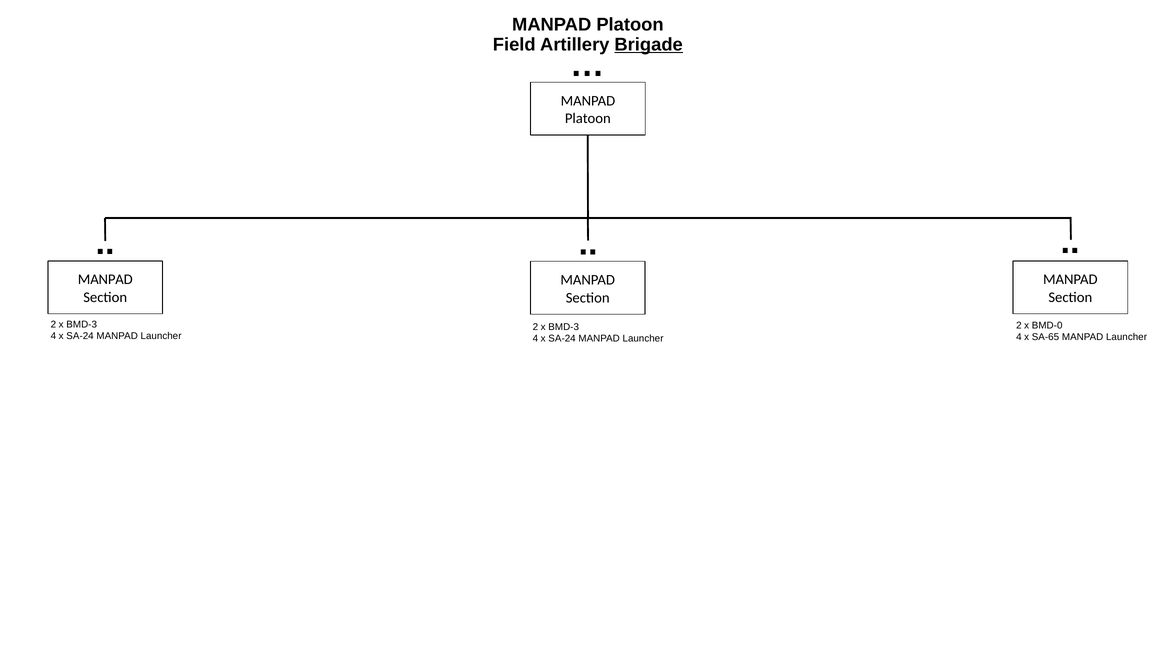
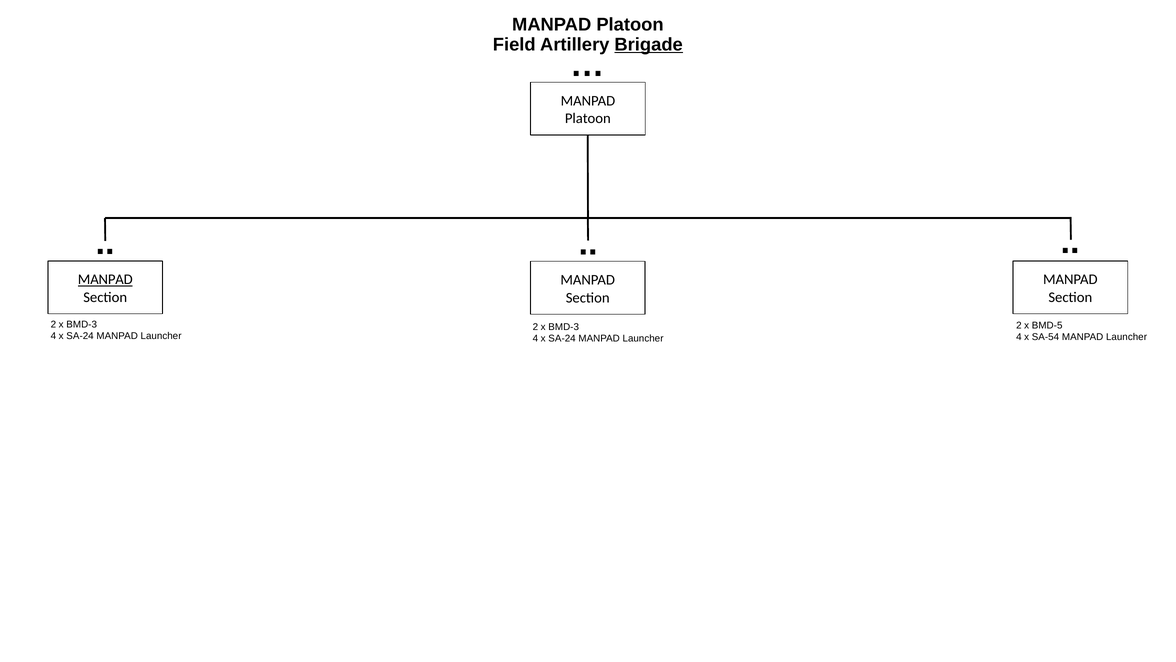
MANPAD at (105, 279) underline: none -> present
BMD-0: BMD-0 -> BMD-5
SA-65: SA-65 -> SA-54
